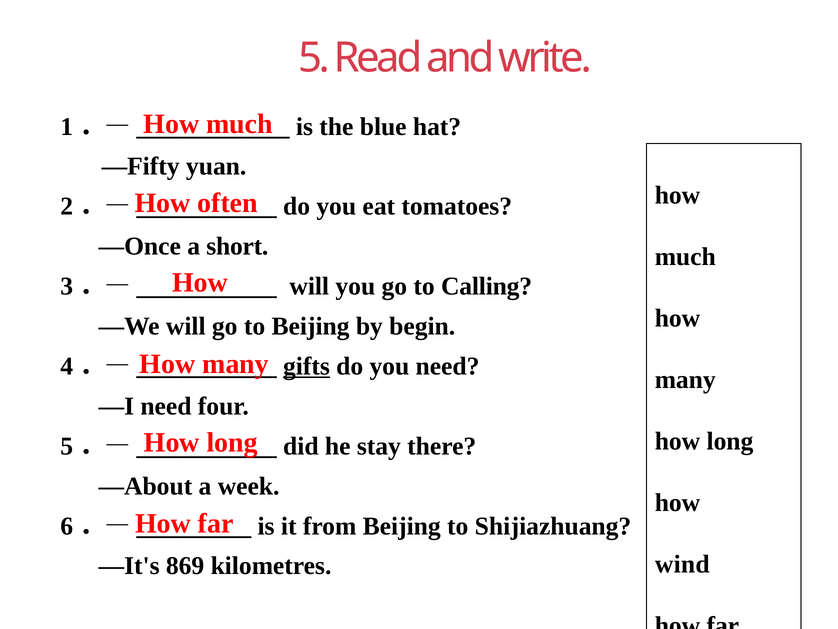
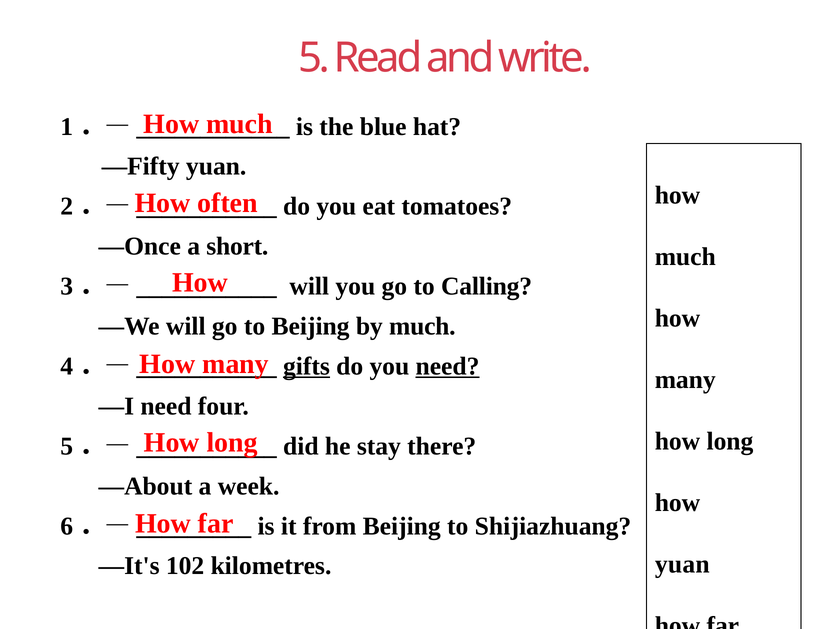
by begin: begin -> much
need at (447, 366) underline: none -> present
wind at (682, 564): wind -> yuan
869: 869 -> 102
